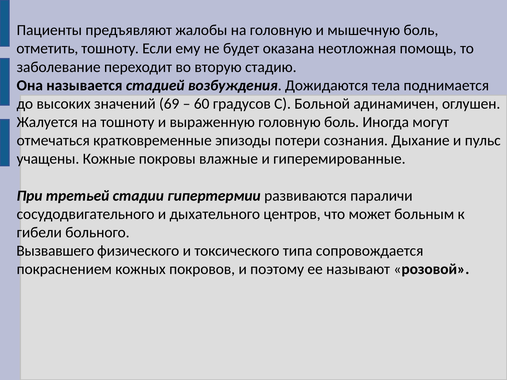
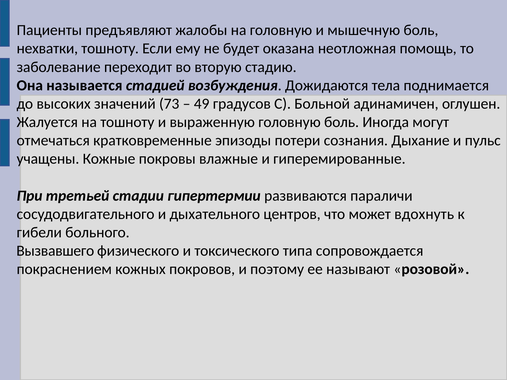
отметить: отметить -> нехватки
69: 69 -> 73
60: 60 -> 49
больным: больным -> вдохнуть
